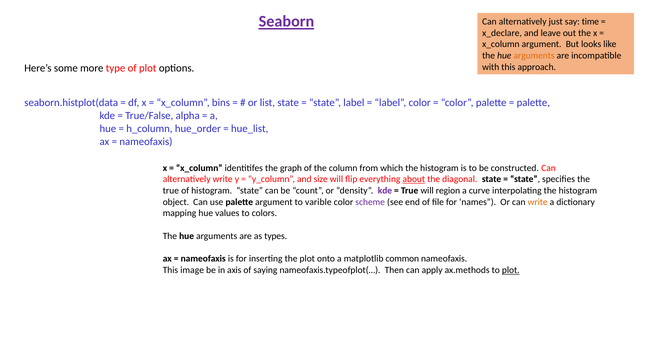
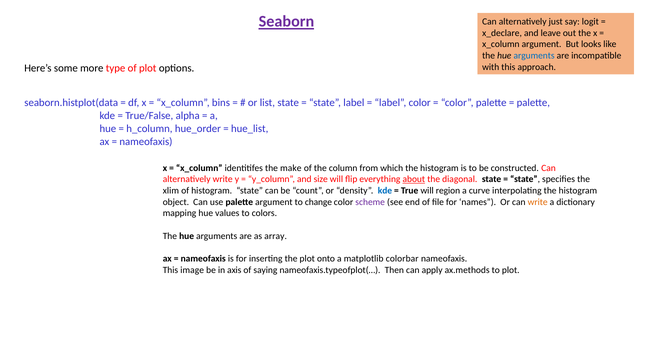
time: time -> logit
arguments at (534, 56) colour: orange -> blue
graph: graph -> make
true at (171, 191): true -> xlim
kde at (385, 191) colour: purple -> blue
varible: varible -> change
types: types -> array
common: common -> colorbar
plot at (511, 270) underline: present -> none
